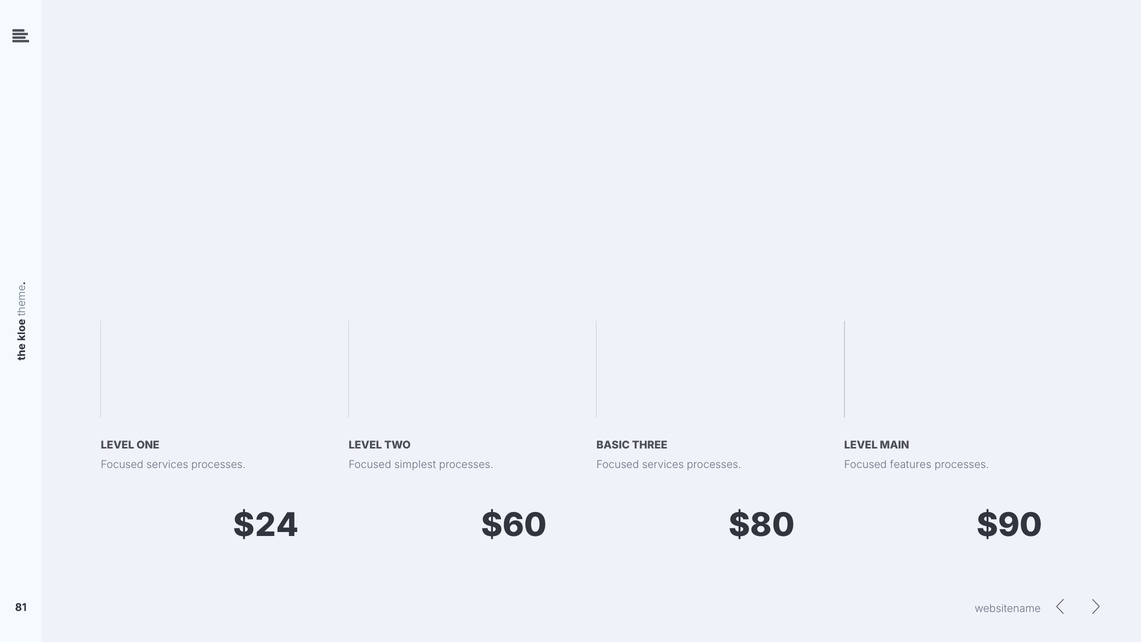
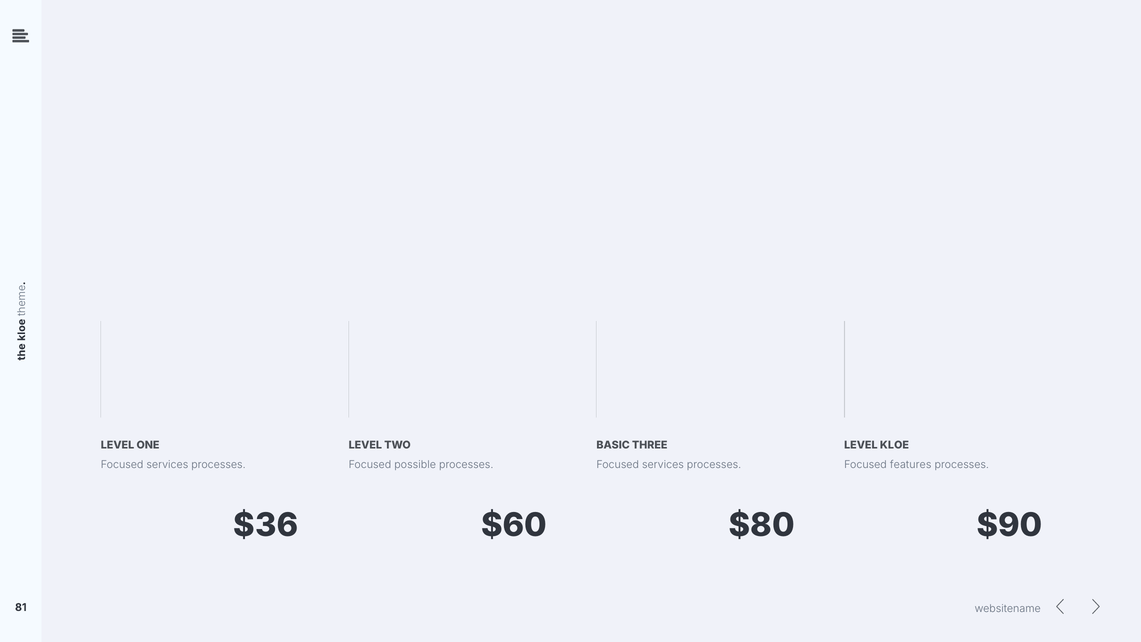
MAIN: MAIN -> KLOE
simplest: simplest -> possible
$24: $24 -> $36
